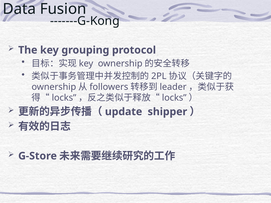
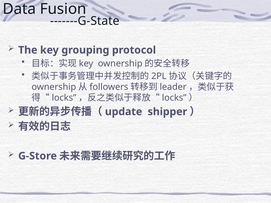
-------G-Kong: -------G-Kong -> -------G-State
